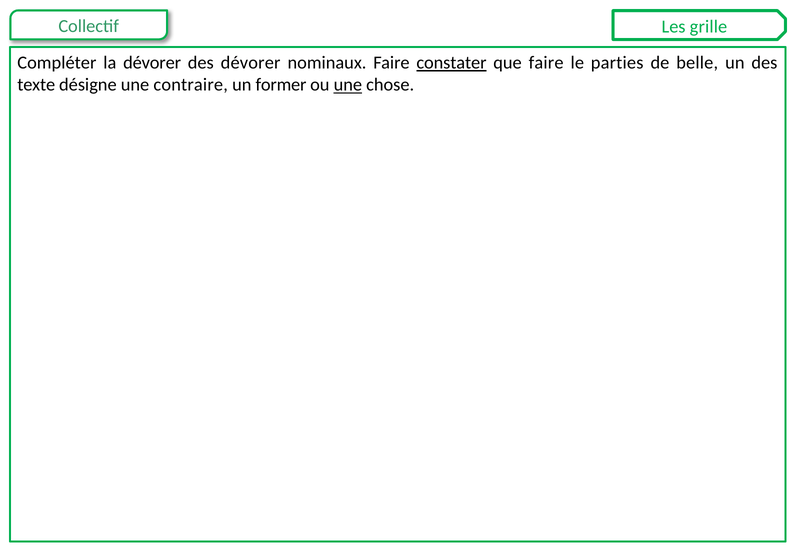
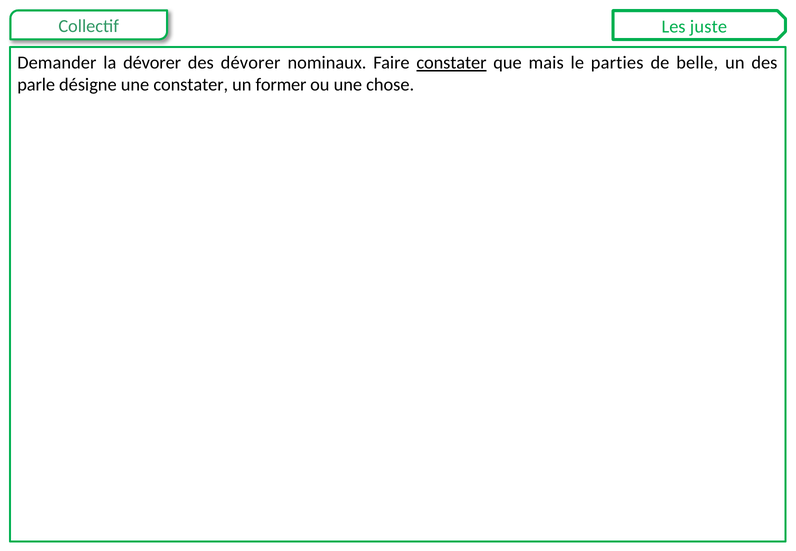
grille: grille -> juste
Compléter: Compléter -> Demander
que faire: faire -> mais
texte: texte -> parle
une contraire: contraire -> constater
une at (348, 85) underline: present -> none
